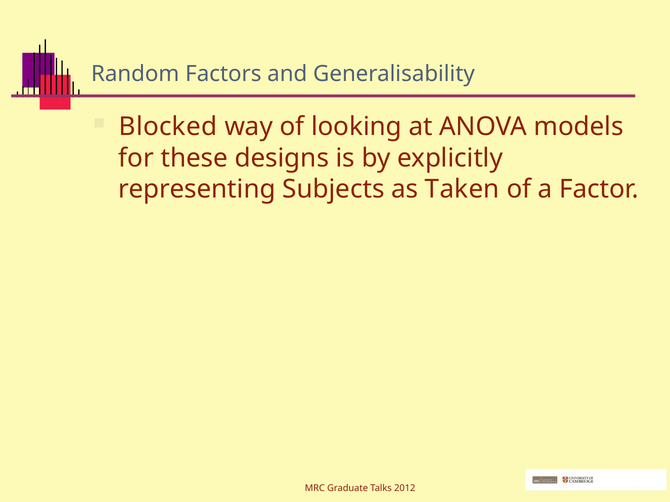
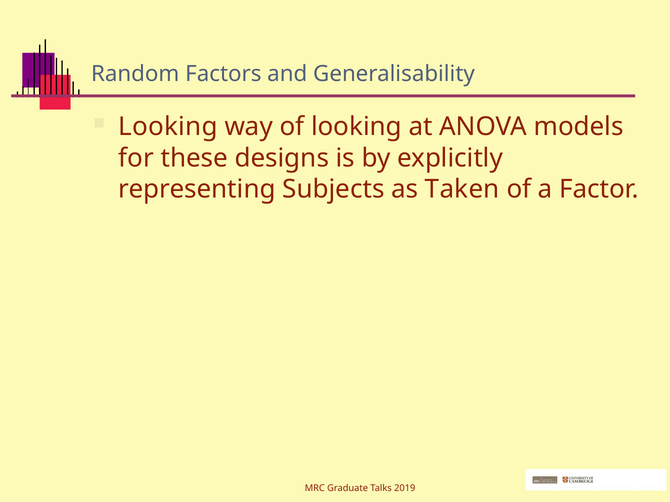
Blocked at (168, 127): Blocked -> Looking
2012: 2012 -> 2019
